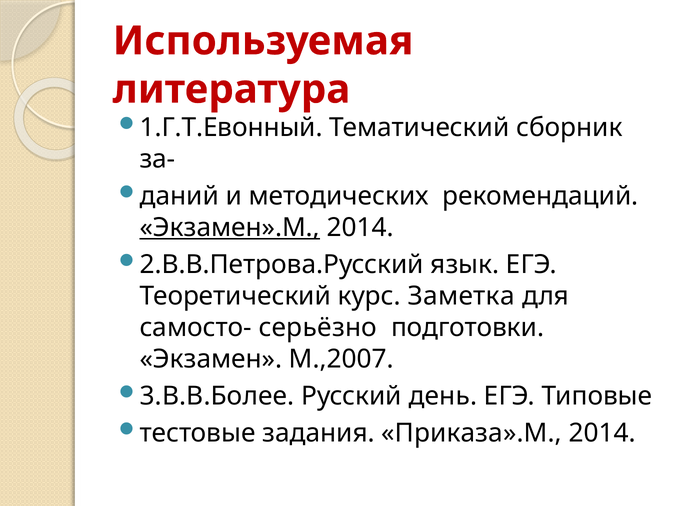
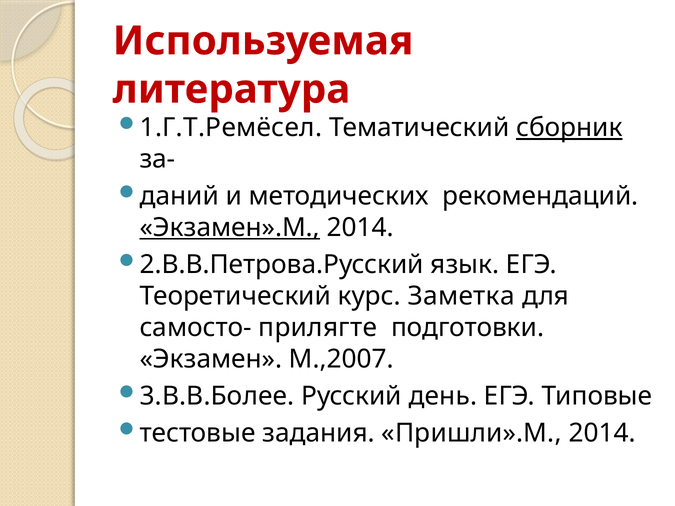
1.Г.Т.Евонный: 1.Г.Т.Евонный -> 1.Г.Т.Ремёсел
сборник underline: none -> present
серьёзно: серьёзно -> прилягте
Приказа».М: Приказа».М -> Пришли».М
